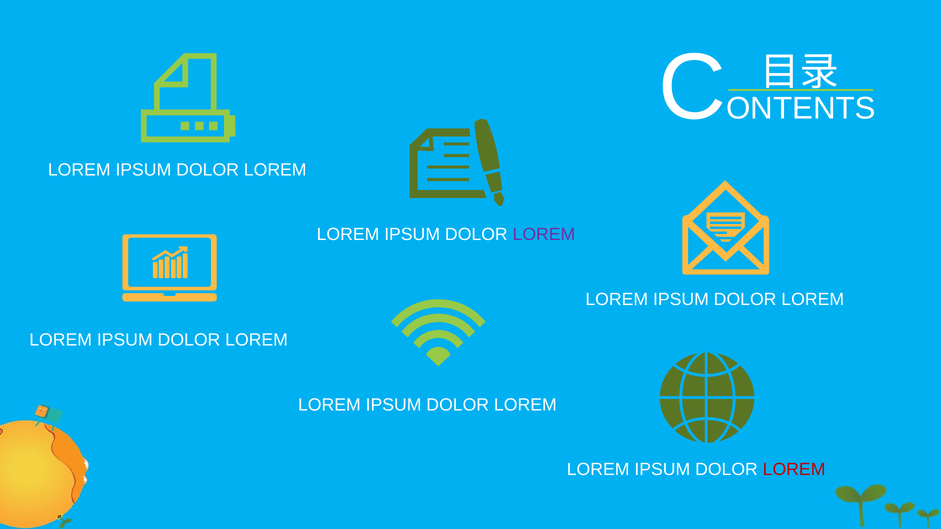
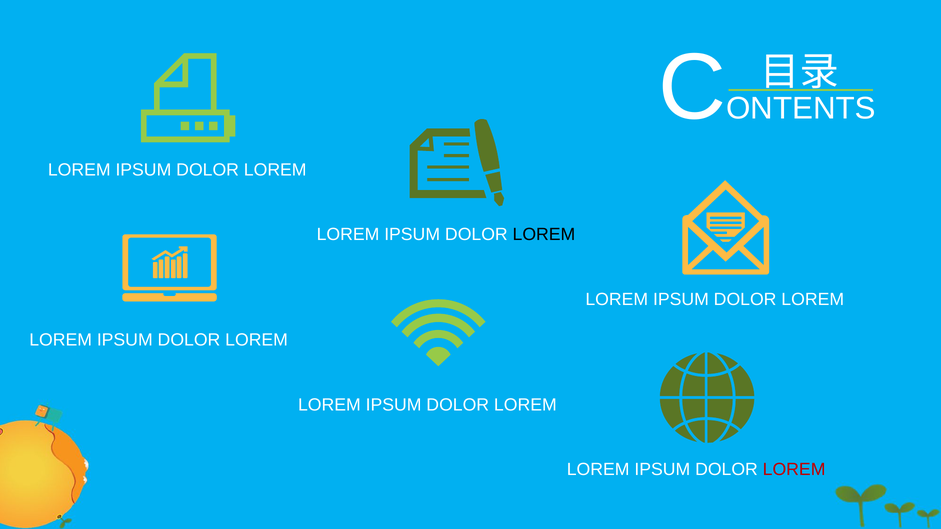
LOREM at (544, 235) colour: purple -> black
